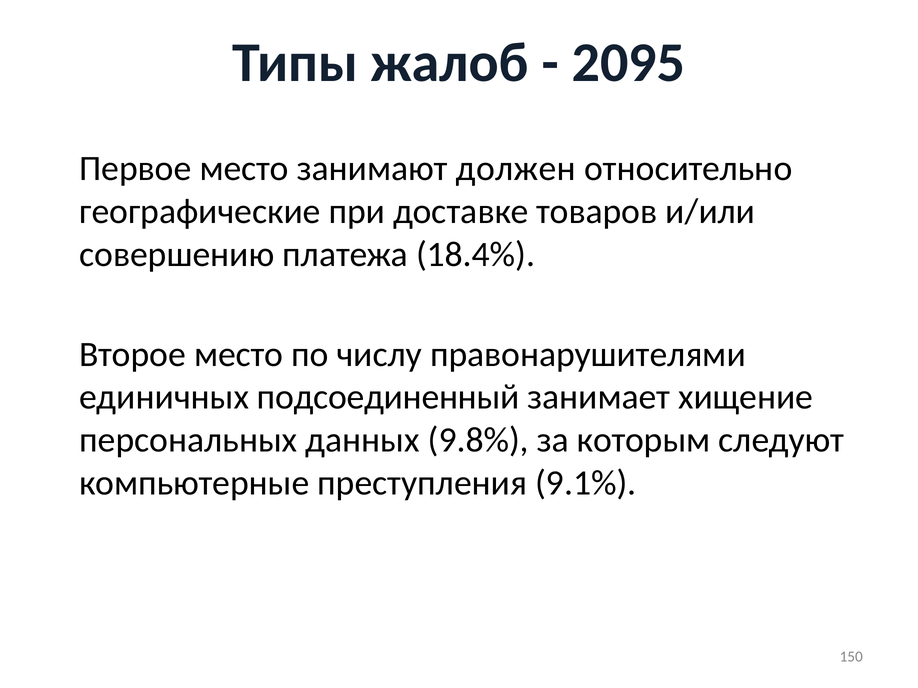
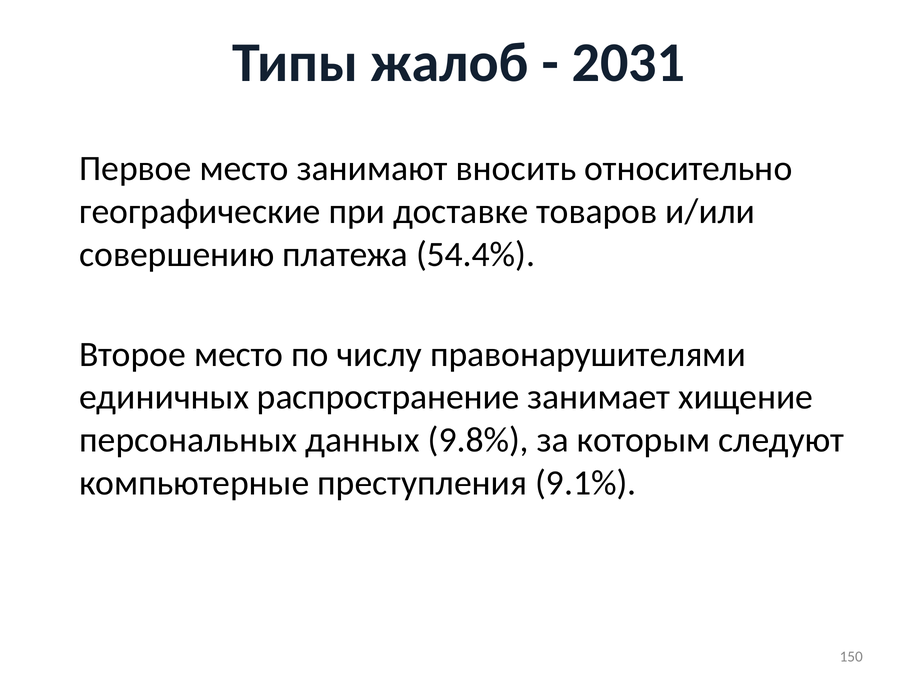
2095: 2095 -> 2031
должен: должен -> вносить
18.4%: 18.4% -> 54.4%
подсоединенный: подсоединенный -> распространение
